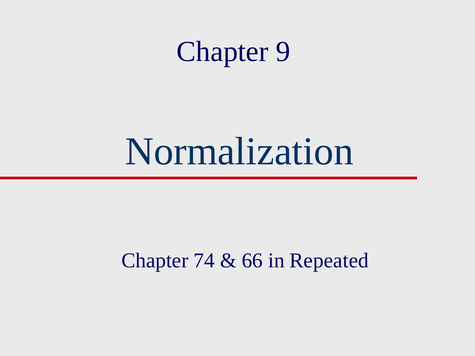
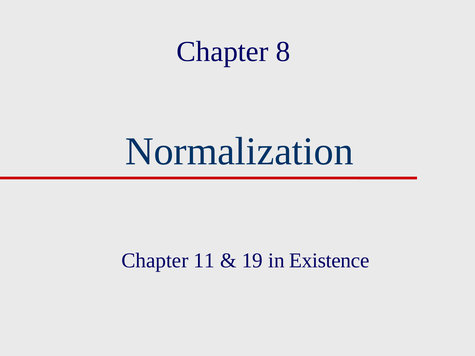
9: 9 -> 8
74: 74 -> 11
66: 66 -> 19
Repeated: Repeated -> Existence
